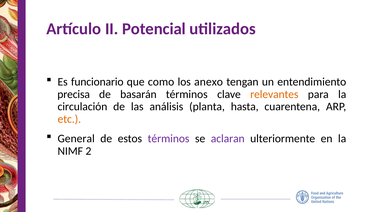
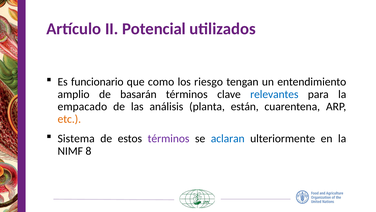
anexo: anexo -> riesgo
precisa: precisa -> amplio
relevantes colour: orange -> blue
circulación: circulación -> empacado
hasta: hasta -> están
General: General -> Sistema
aclaran colour: purple -> blue
2: 2 -> 8
